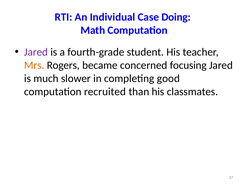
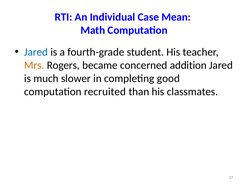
Doing: Doing -> Mean
Jared at (36, 52) colour: purple -> blue
focusing: focusing -> addition
